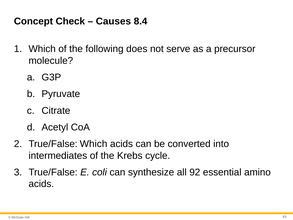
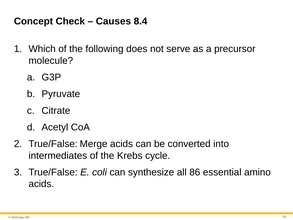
True/False Which: Which -> Merge
92: 92 -> 86
